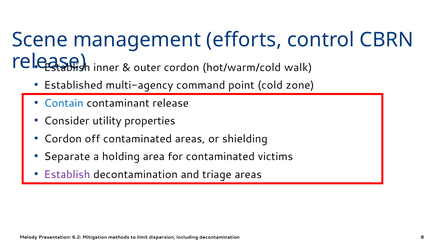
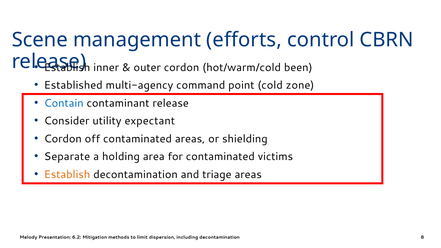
walk: walk -> been
properties: properties -> expectant
Establish at (67, 174) colour: purple -> orange
